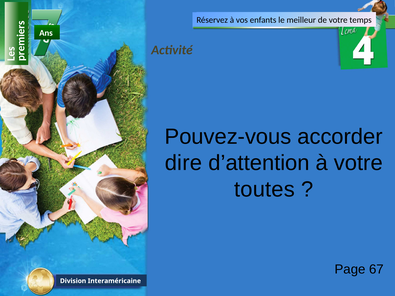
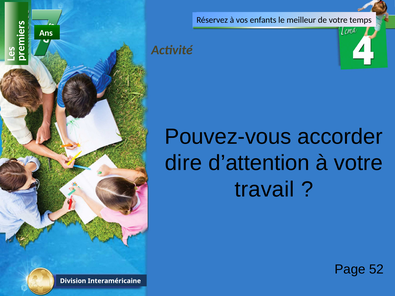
toutes: toutes -> travail
67: 67 -> 52
